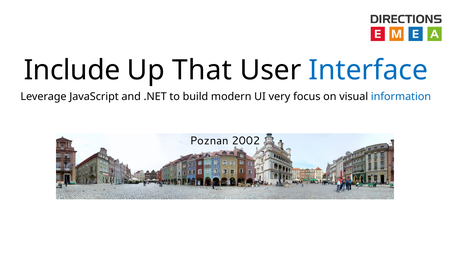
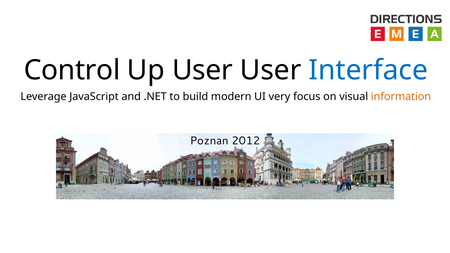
Include: Include -> Control
Up That: That -> User
information colour: blue -> orange
2002: 2002 -> 2012
